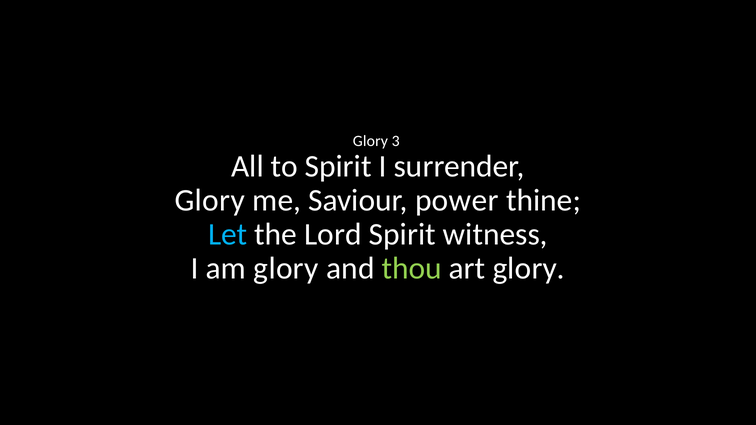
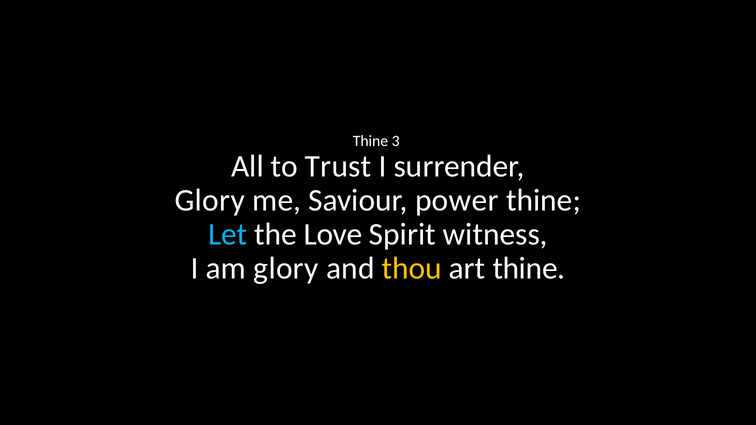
Glory at (370, 141): Glory -> Thine
to Spirit: Spirit -> Trust
Lord: Lord -> Love
thou colour: light green -> yellow
art glory: glory -> thine
